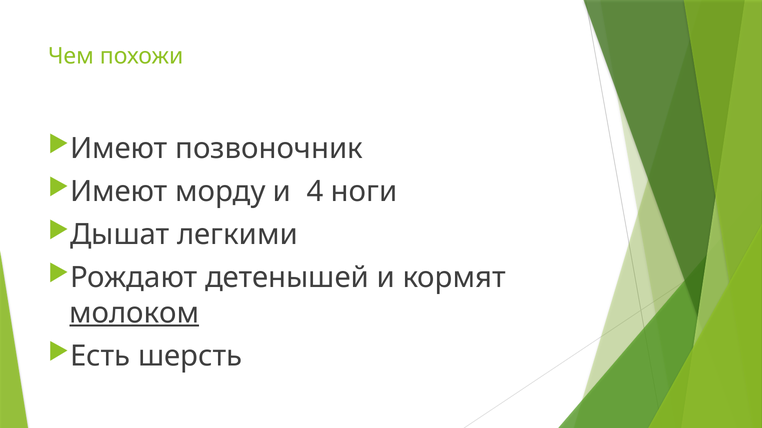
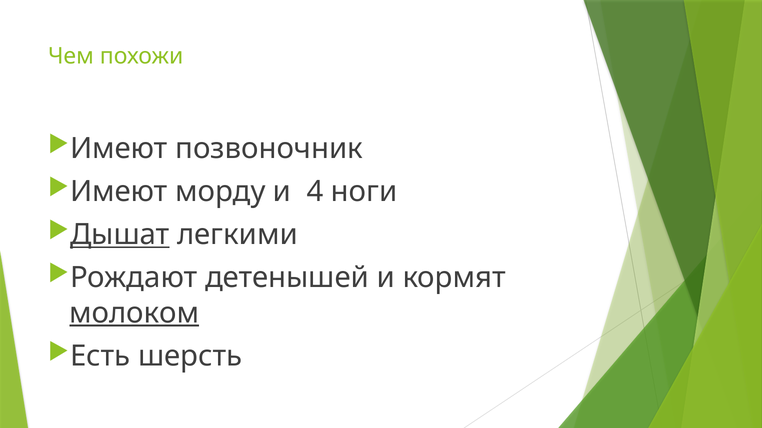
Дышат underline: none -> present
